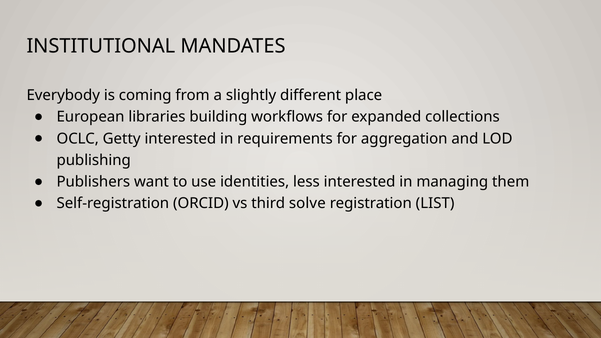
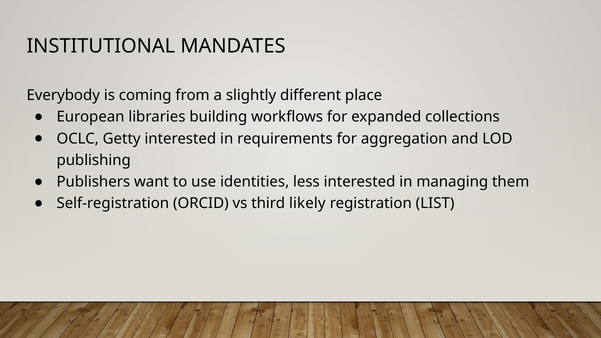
solve: solve -> likely
